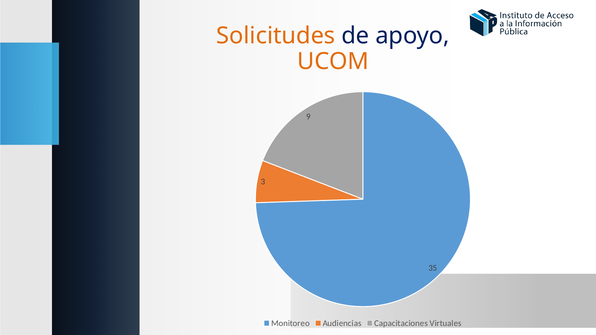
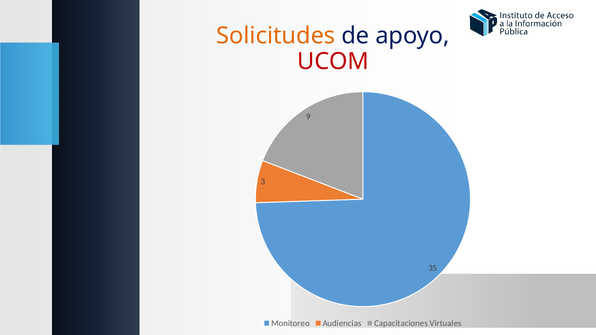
UCOM colour: orange -> red
